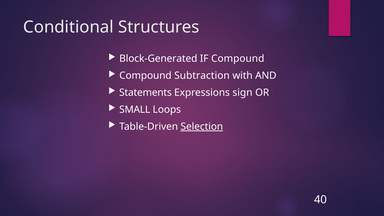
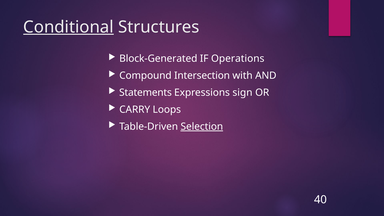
Conditional underline: none -> present
IF Compound: Compound -> Operations
Subtraction: Subtraction -> Intersection
SMALL: SMALL -> CARRY
